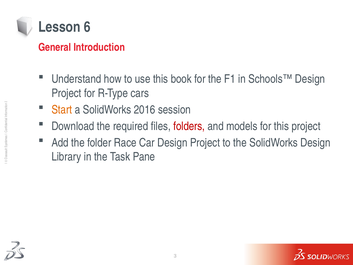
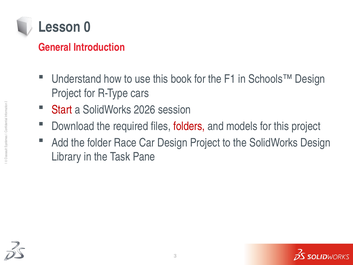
6: 6 -> 0
Start colour: orange -> red
2016: 2016 -> 2026
